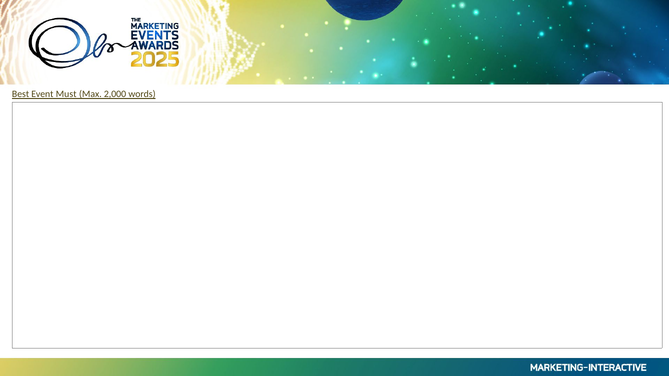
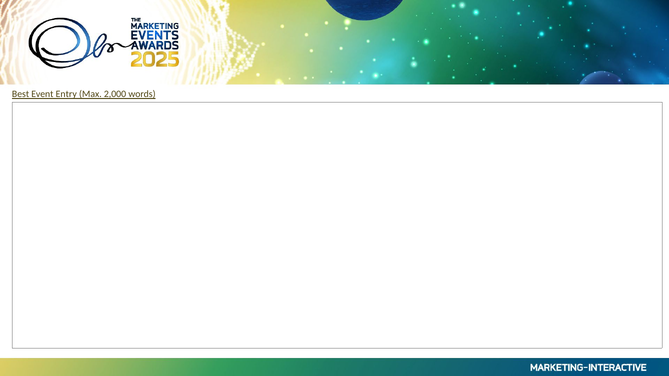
Must: Must -> Entry
